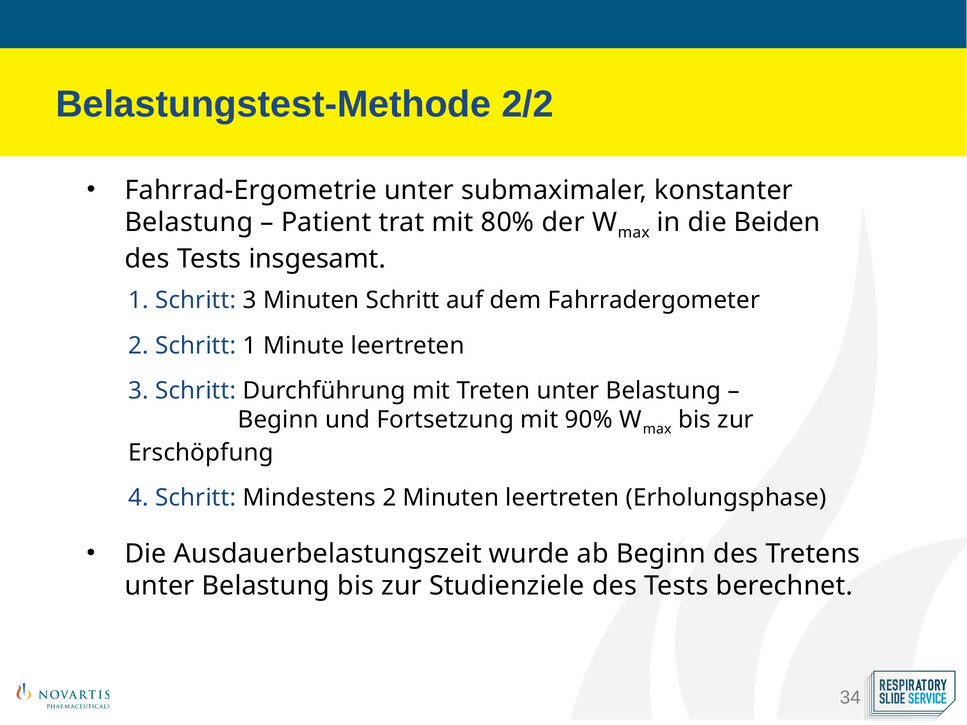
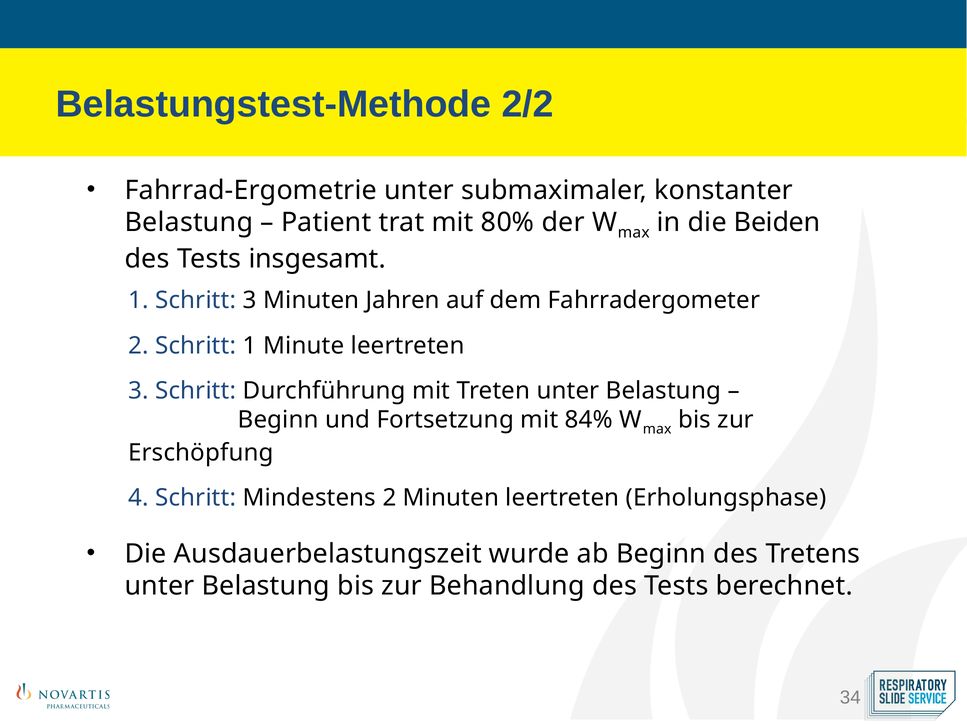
Minuten Schritt: Schritt -> Jahren
90%: 90% -> 84%
Studienziele: Studienziele -> Behandlung
